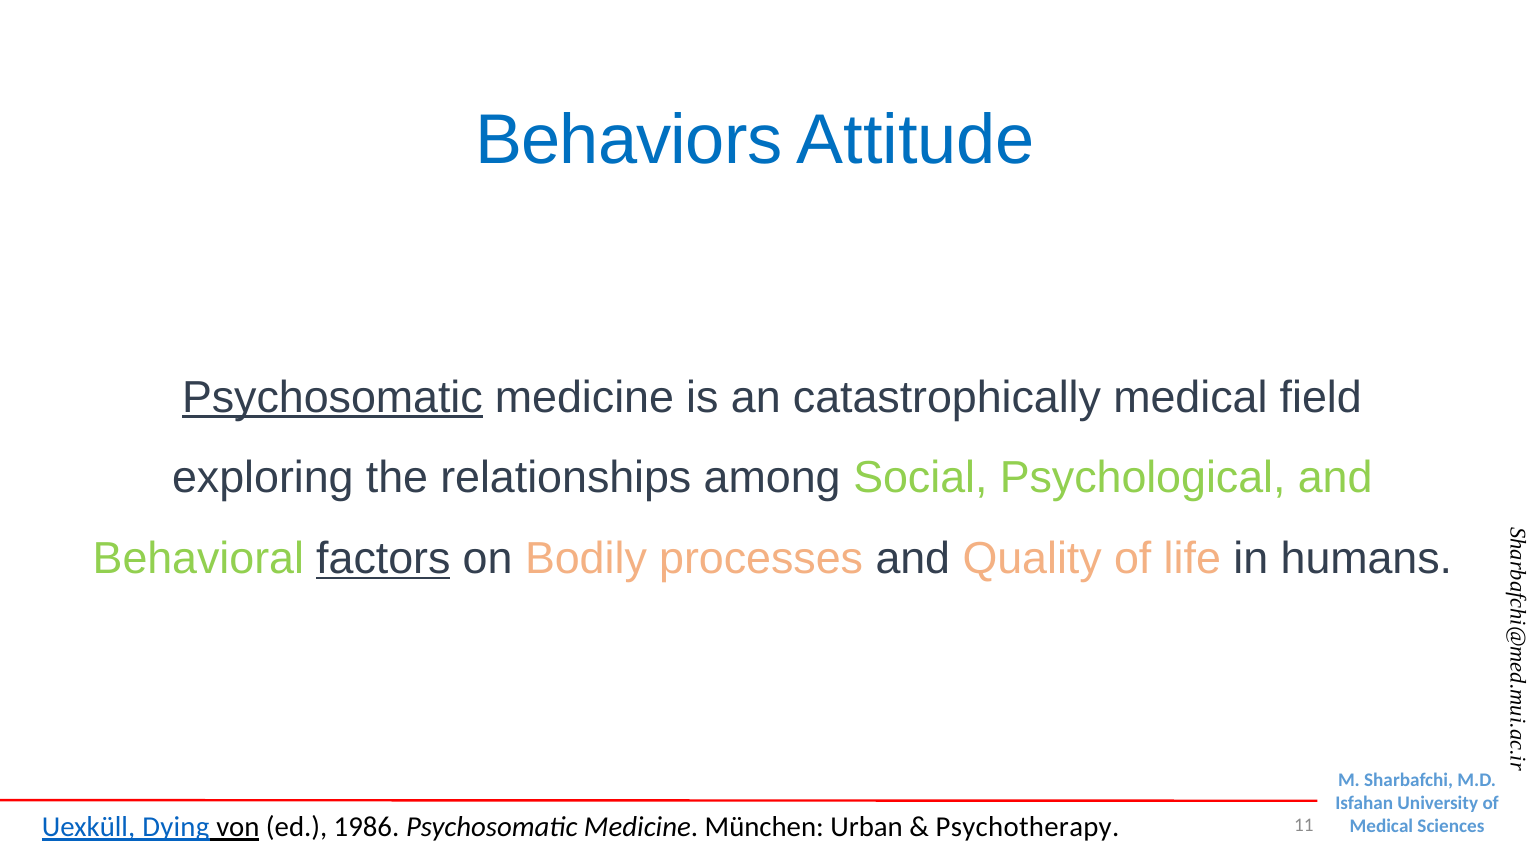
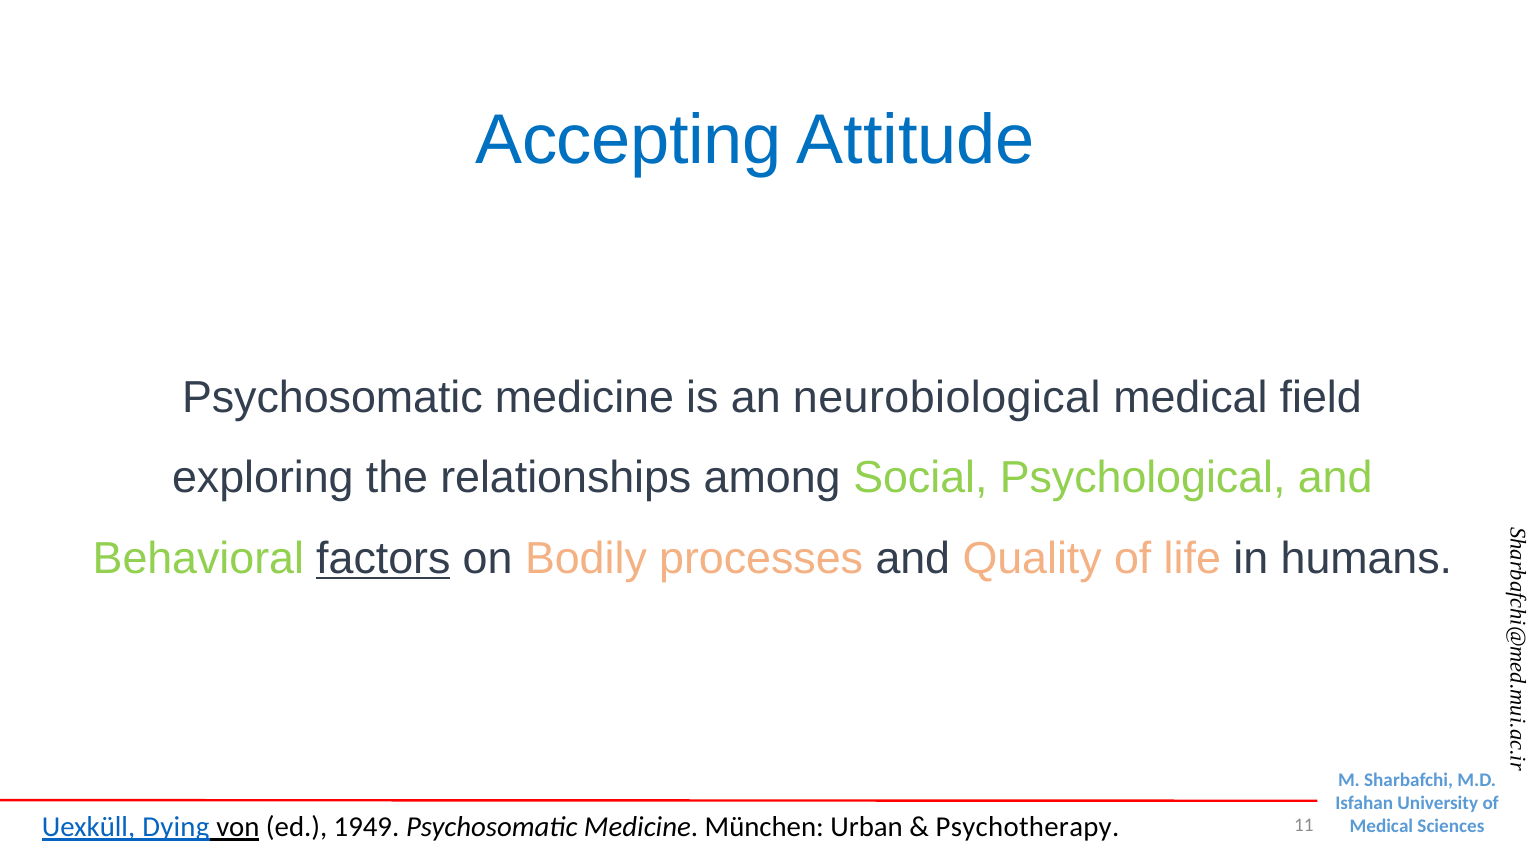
Behaviors: Behaviors -> Accepting
Psychosomatic at (332, 397) underline: present -> none
catastrophically: catastrophically -> neurobiological
1986: 1986 -> 1949
